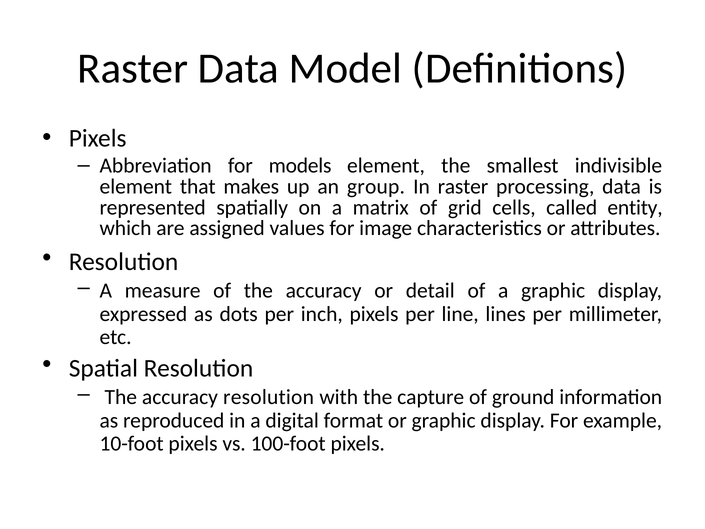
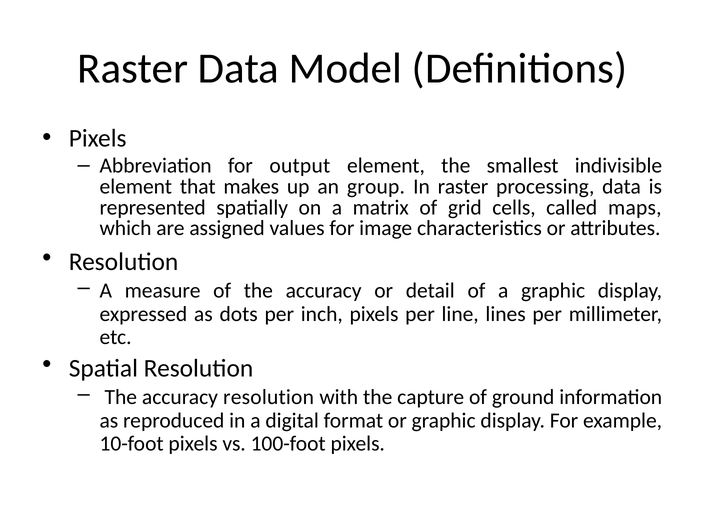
models: models -> output
entity: entity -> maps
